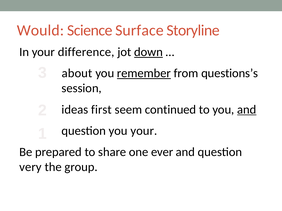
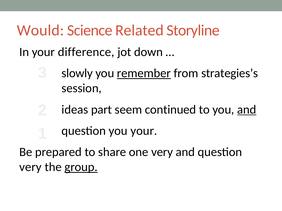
Surface: Surface -> Related
down underline: present -> none
about: about -> slowly
questions’s: questions’s -> strategies’s
first: first -> part
one ever: ever -> very
group underline: none -> present
